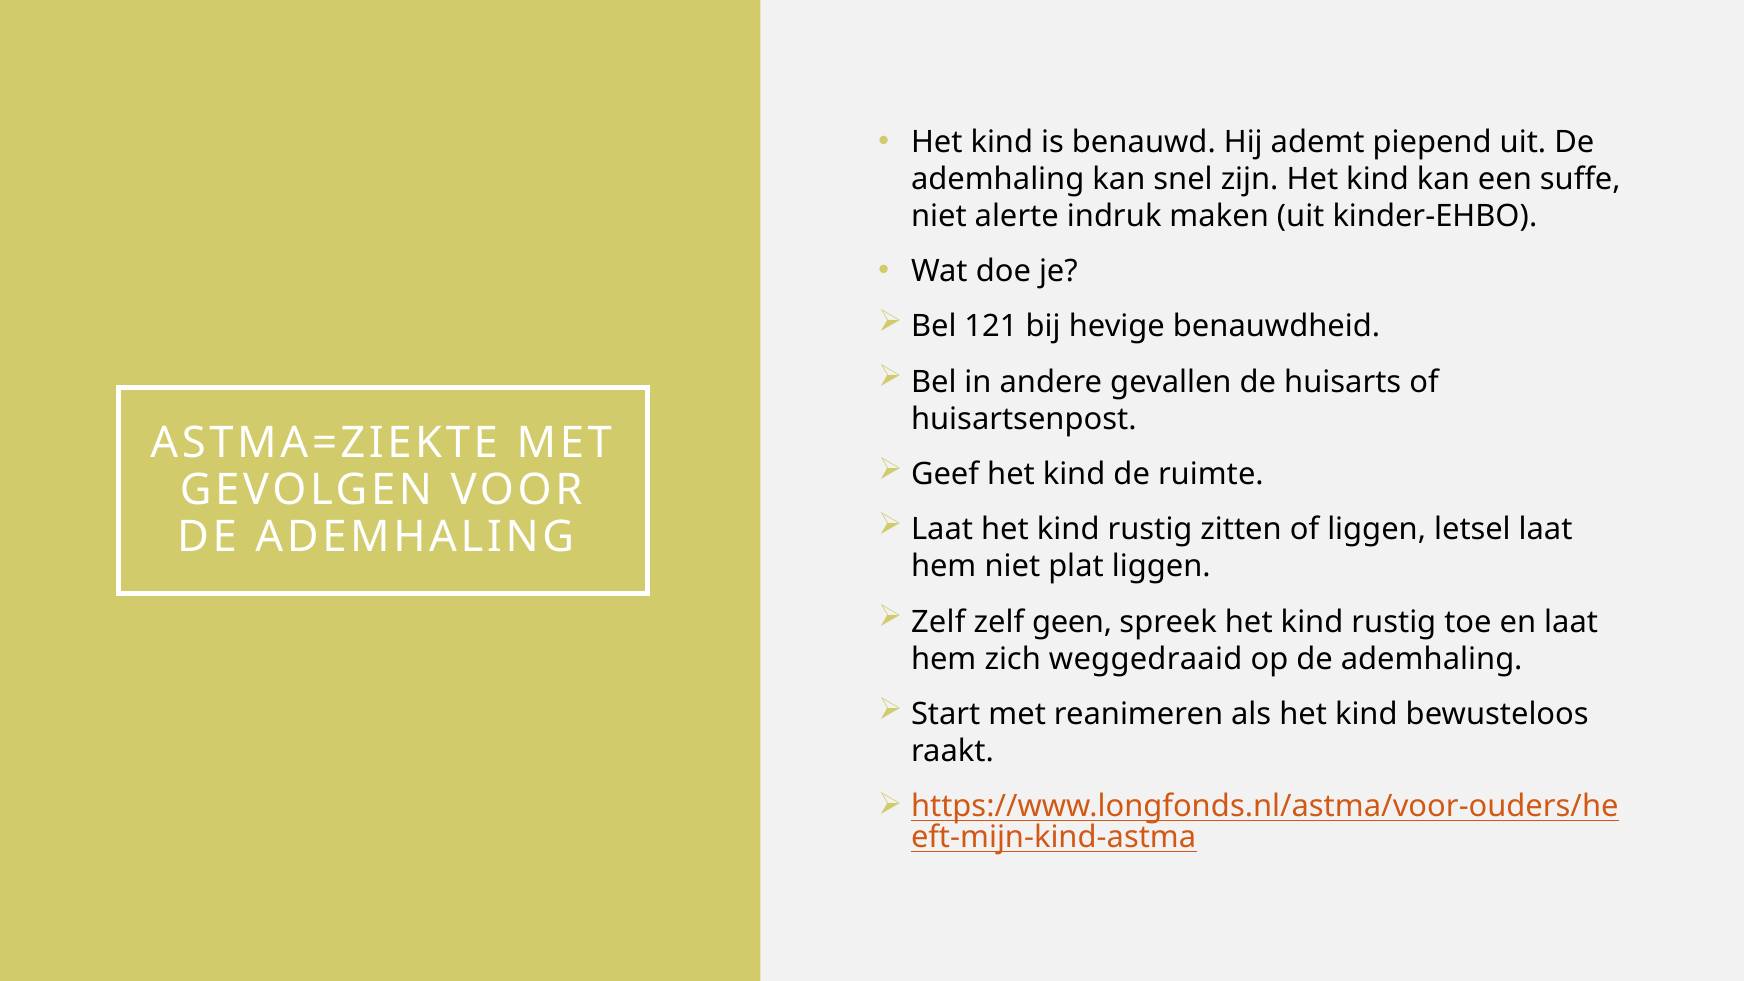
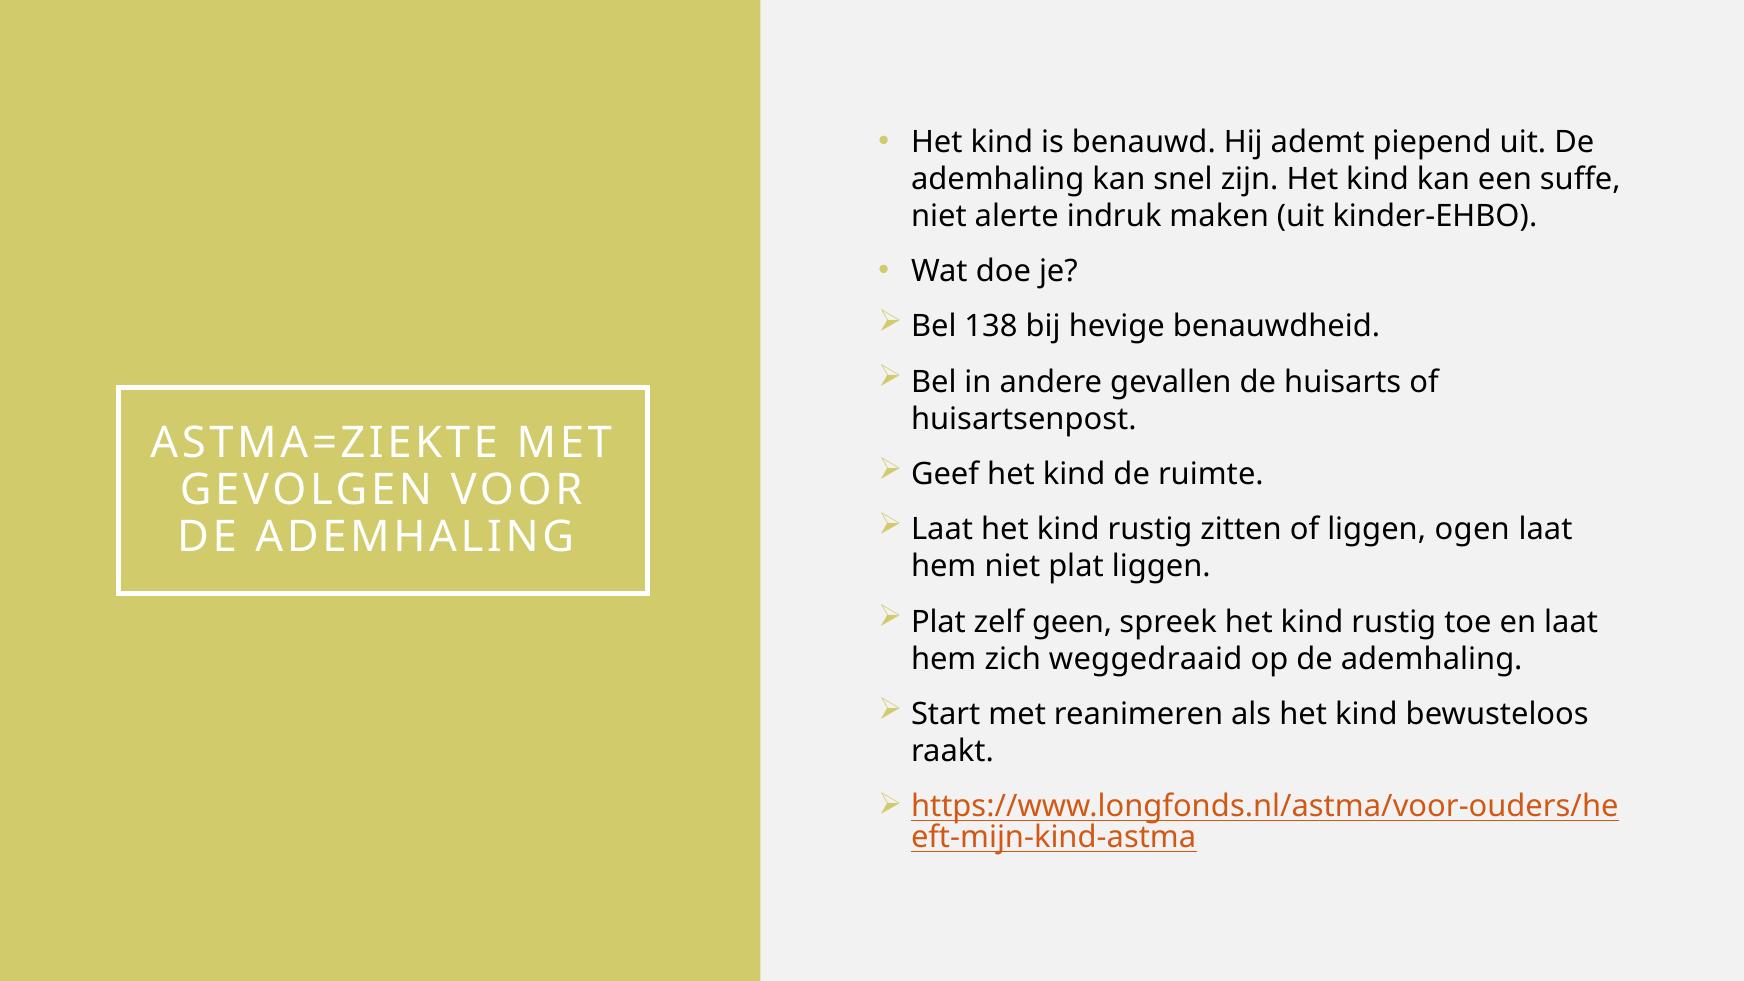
121: 121 -> 138
letsel: letsel -> ogen
Zelf at (938, 622): Zelf -> Plat
